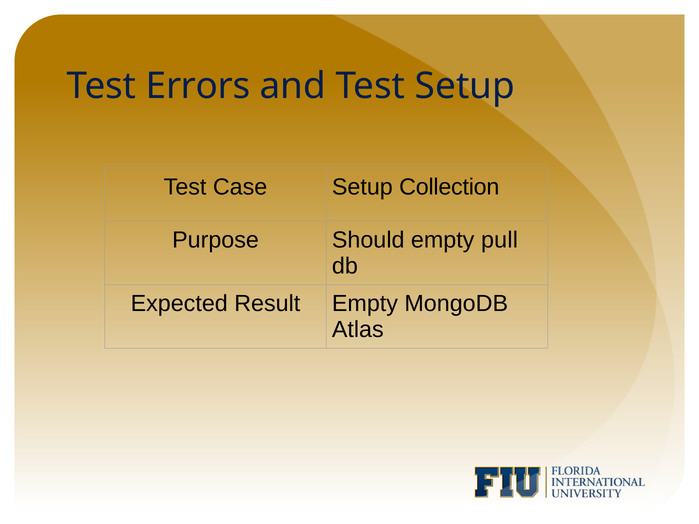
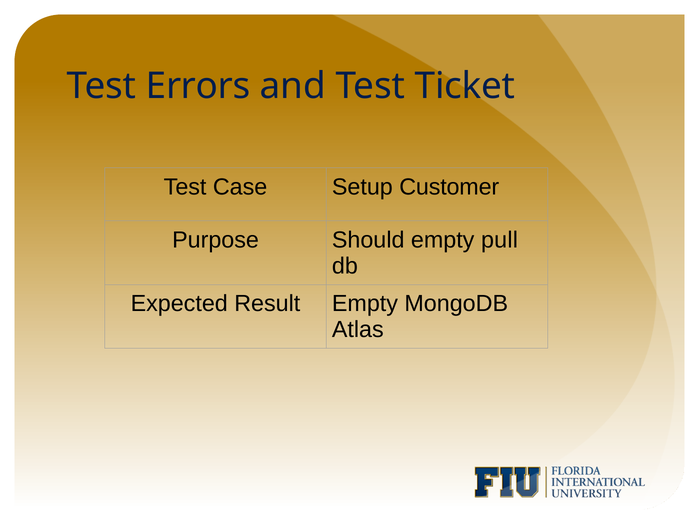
Test Setup: Setup -> Ticket
Collection: Collection -> Customer
